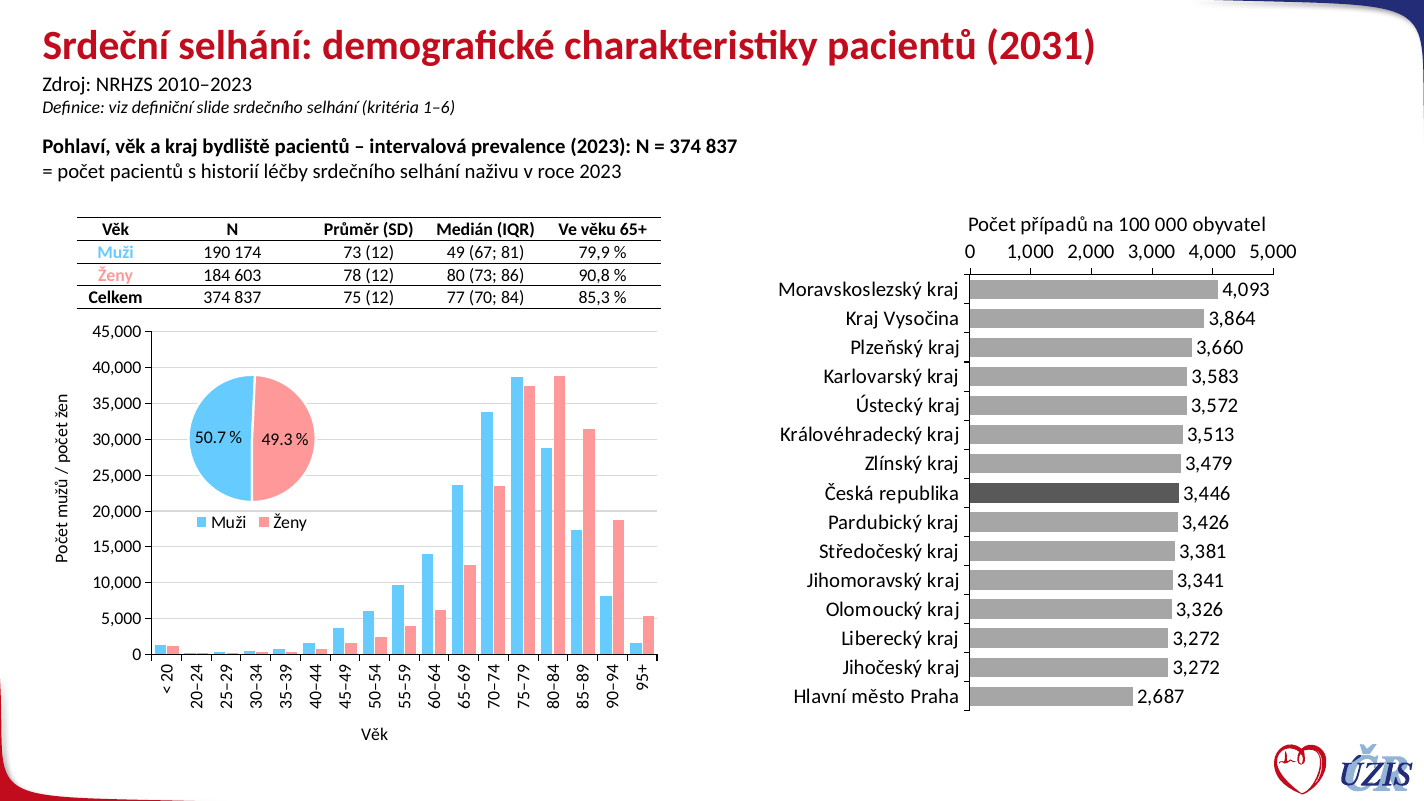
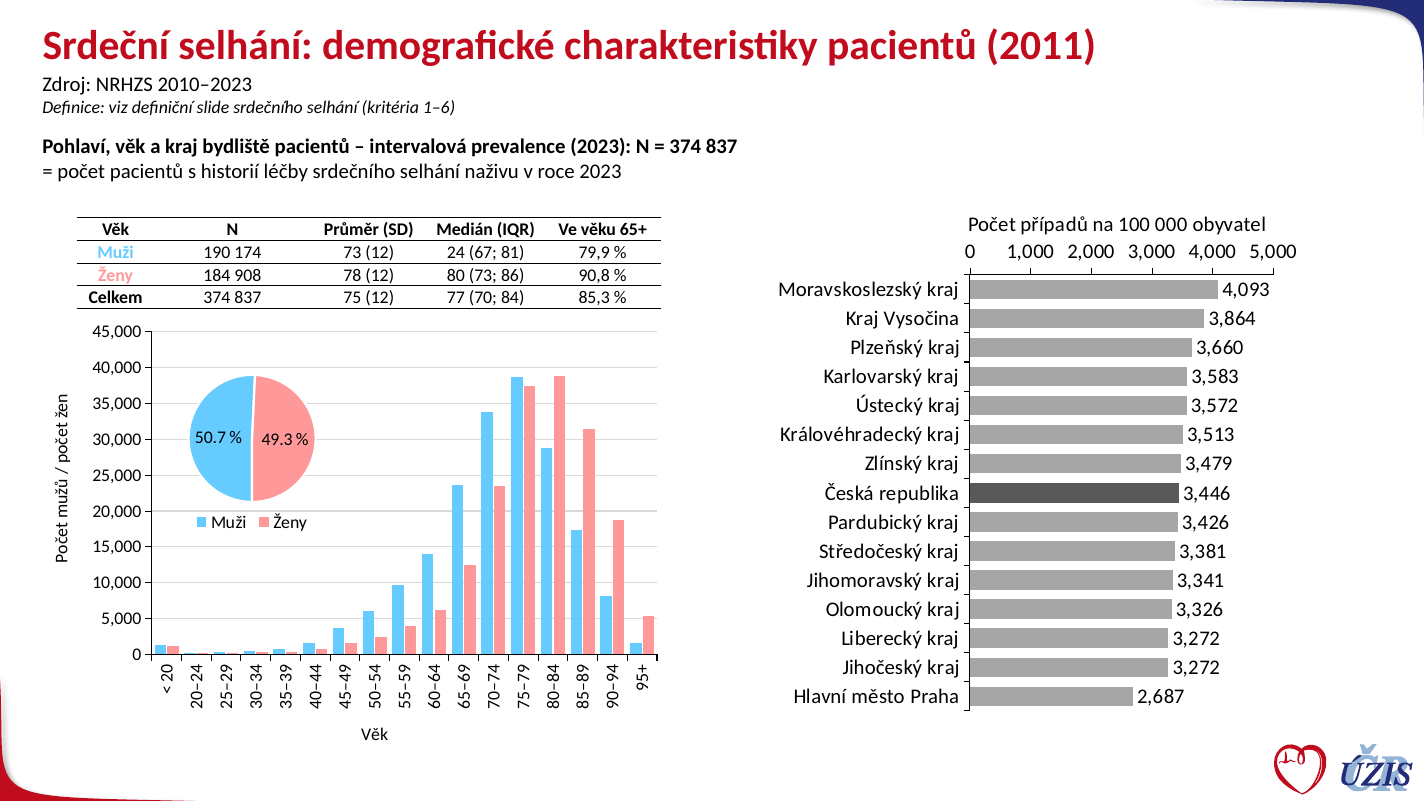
2031: 2031 -> 2011
49: 49 -> 24
603: 603 -> 908
